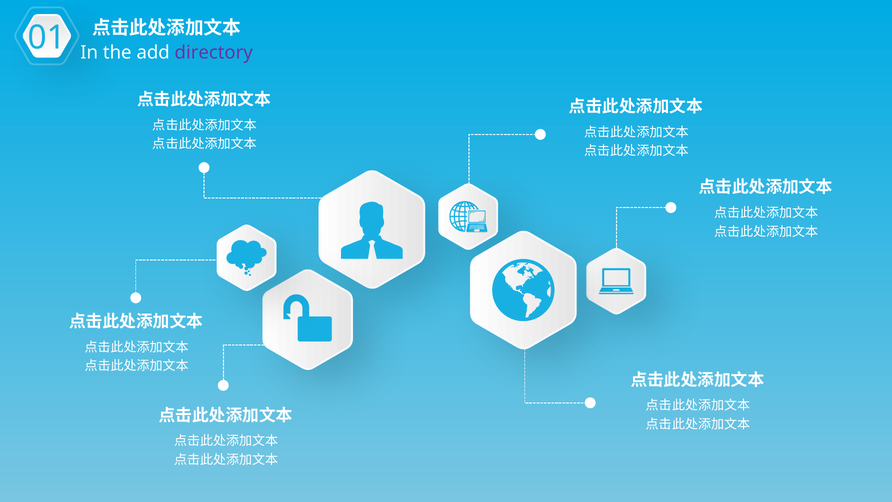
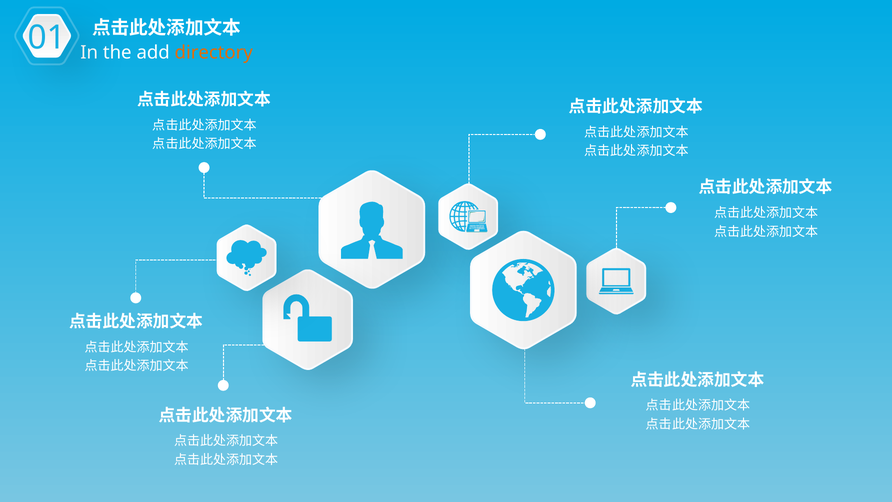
directory colour: purple -> orange
